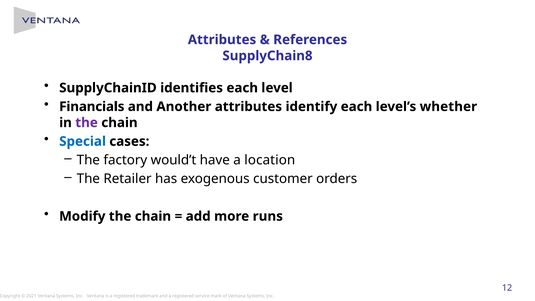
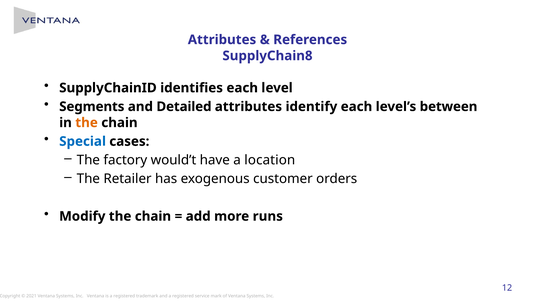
Financials: Financials -> Segments
Another: Another -> Detailed
whether: whether -> between
the at (87, 123) colour: purple -> orange
